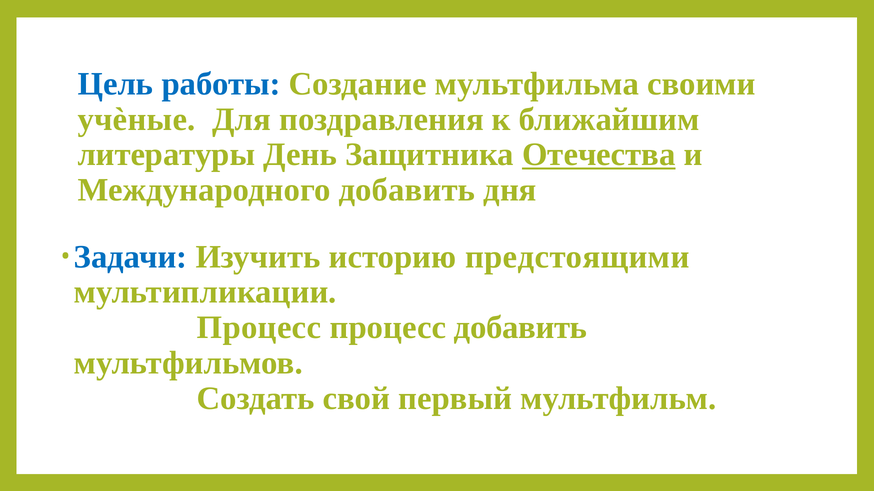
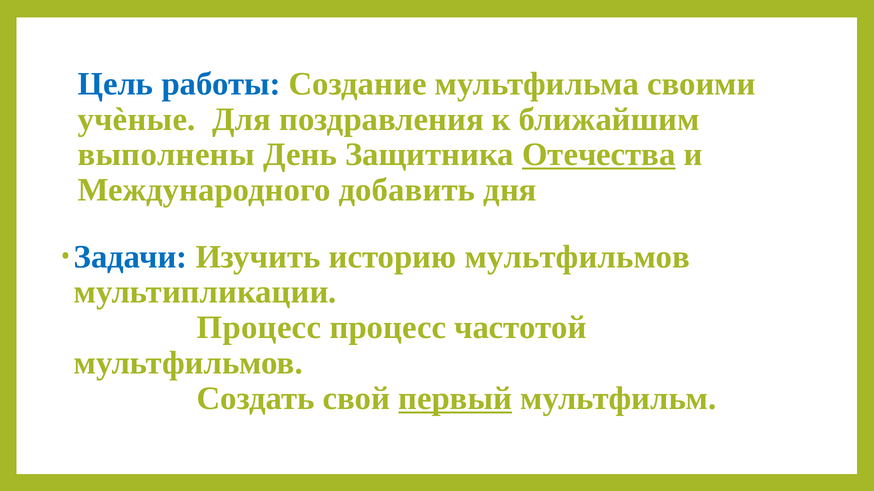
литературы: литературы -> выполнены
историю предстоящими: предстоящими -> мультфильмов
процесс добавить: добавить -> частотой
первый underline: none -> present
